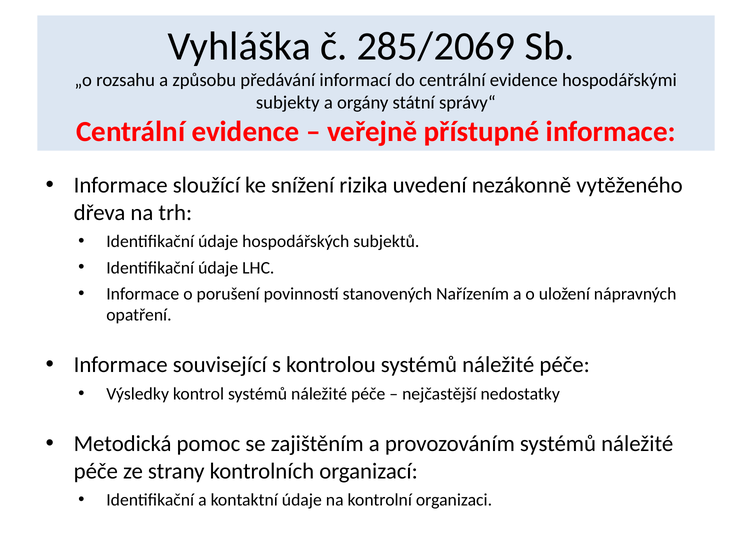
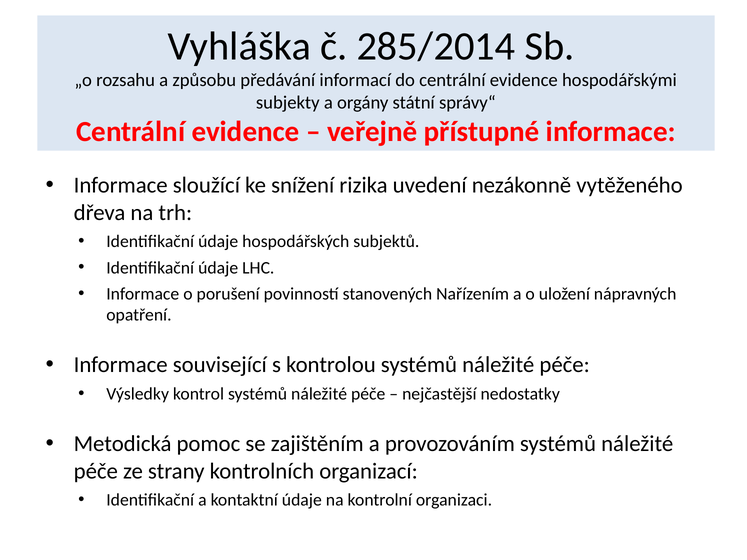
285/2069: 285/2069 -> 285/2014
